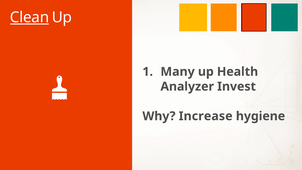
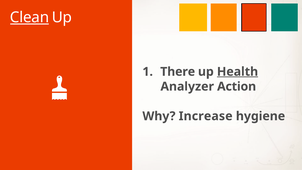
Many: Many -> There
Health underline: none -> present
Invest: Invest -> Action
